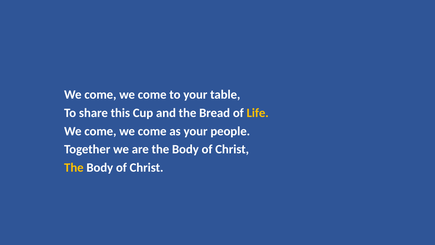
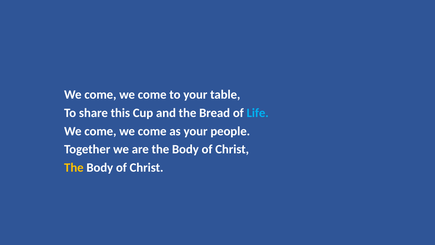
Life colour: yellow -> light blue
